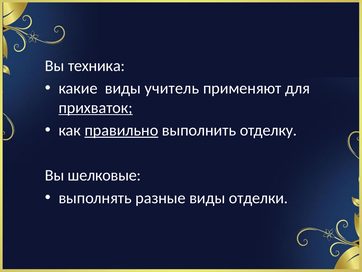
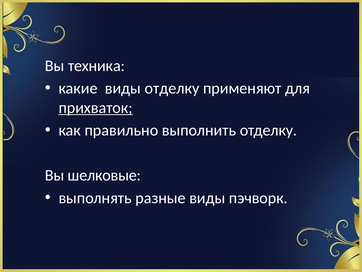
виды учитель: учитель -> отделку
правильно underline: present -> none
отделки: отделки -> пэчворк
